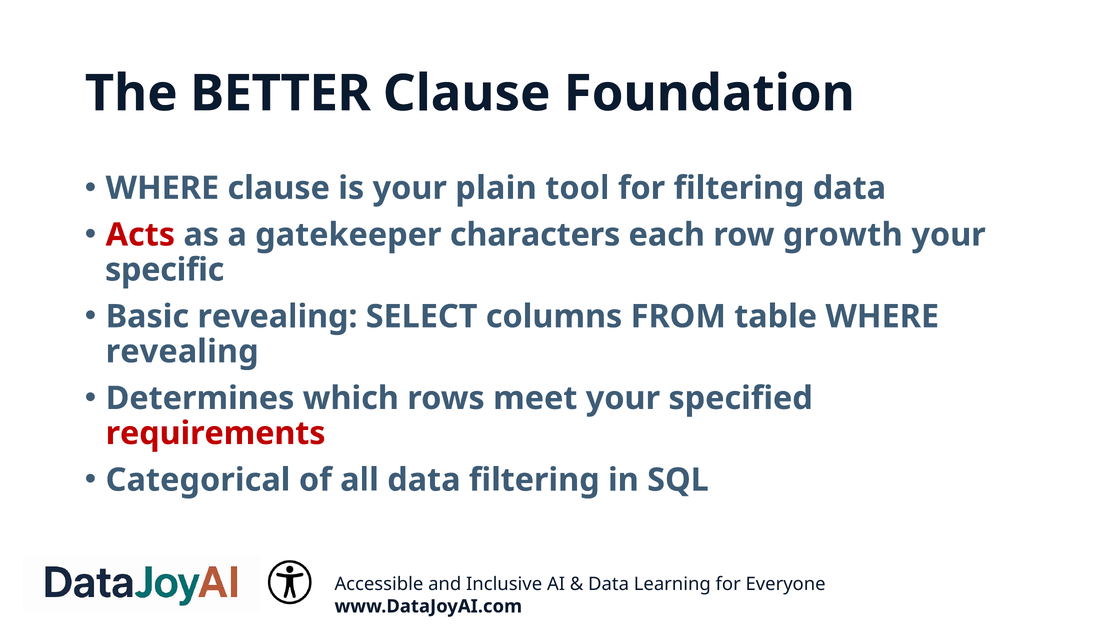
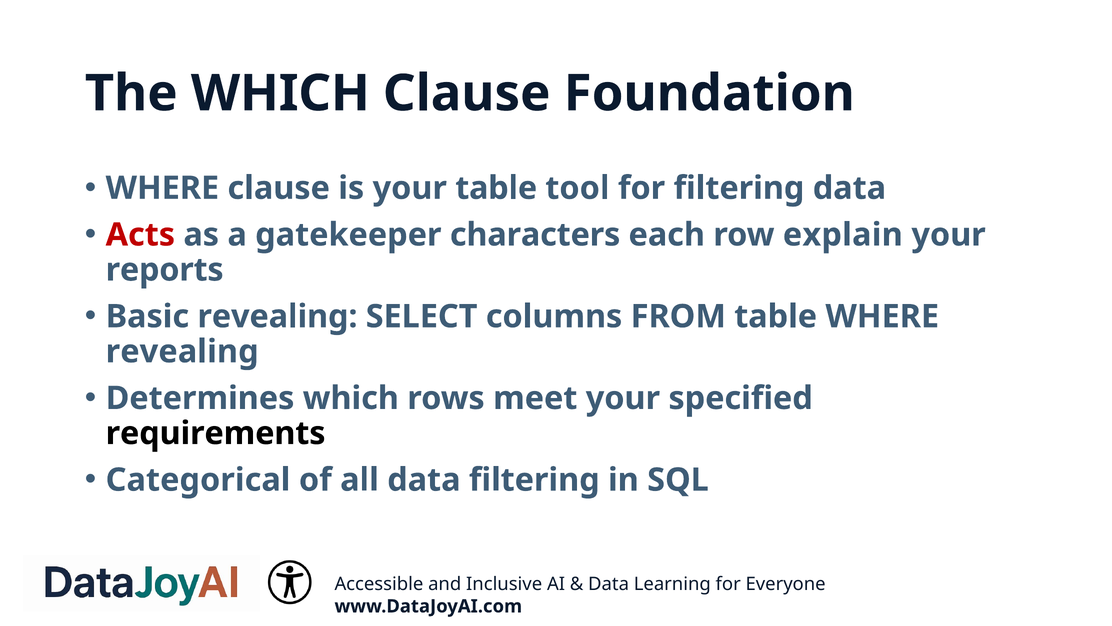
The BETTER: BETTER -> WHICH
your plain: plain -> table
growth: growth -> explain
specific: specific -> reports
requirements colour: red -> black
